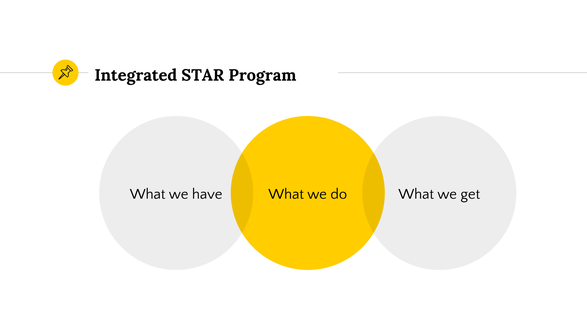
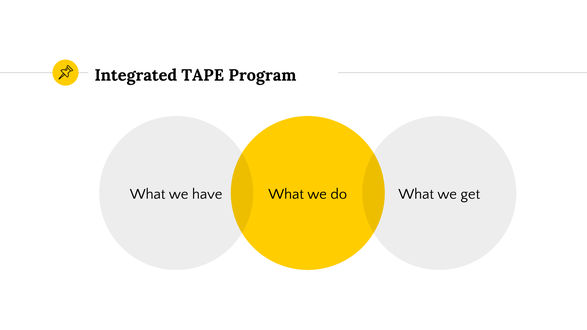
STAR: STAR -> TAPE
